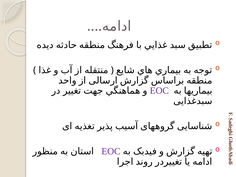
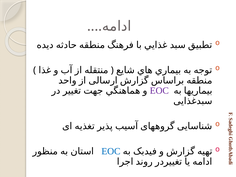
EOC at (111, 151) colour: purple -> blue
